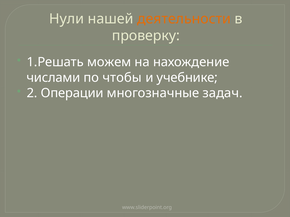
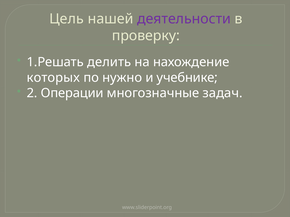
Нули: Нули -> Цель
деятельности colour: orange -> purple
можем: можем -> делить
числами: числами -> которых
чтобы: чтобы -> нужно
